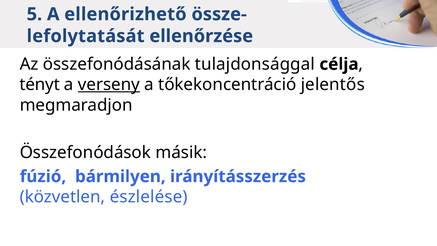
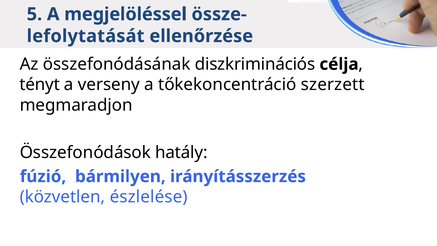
ellenőrizhető: ellenőrizhető -> megjelöléssel
tulajdonsággal: tulajdonsággal -> diszkriminációs
verseny underline: present -> none
jelentős: jelentős -> szerzett
másik: másik -> hatály
